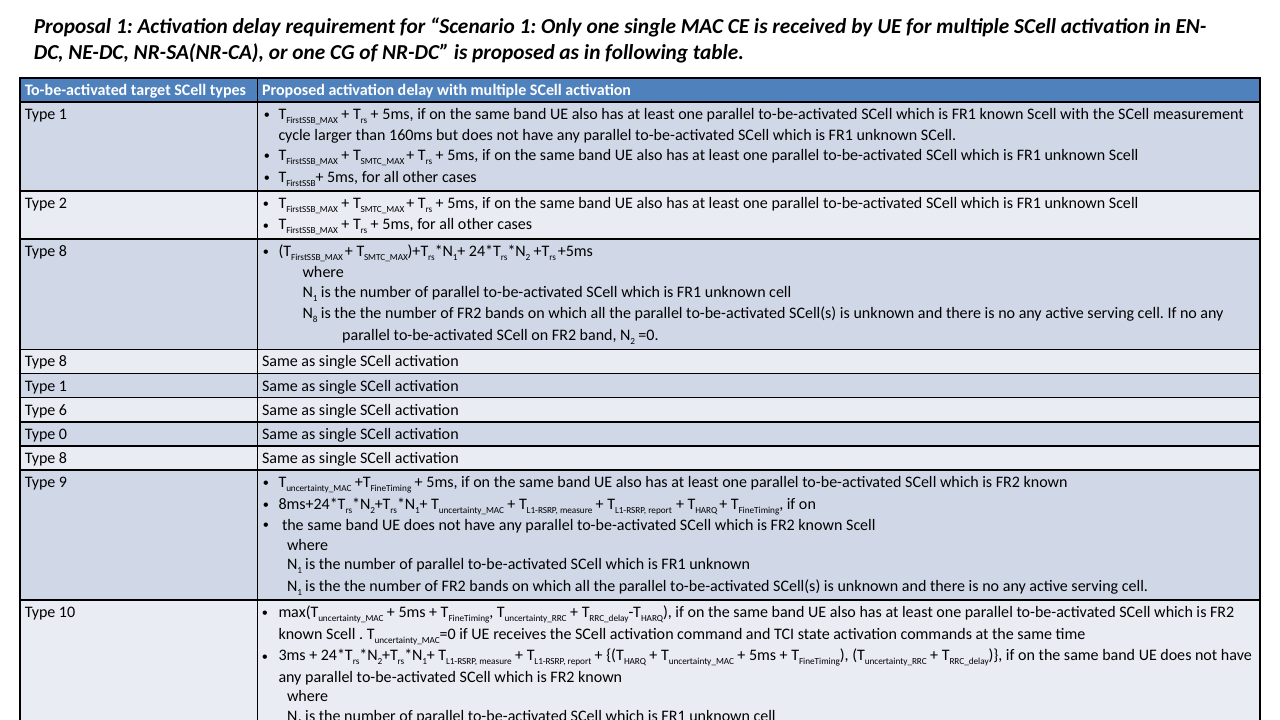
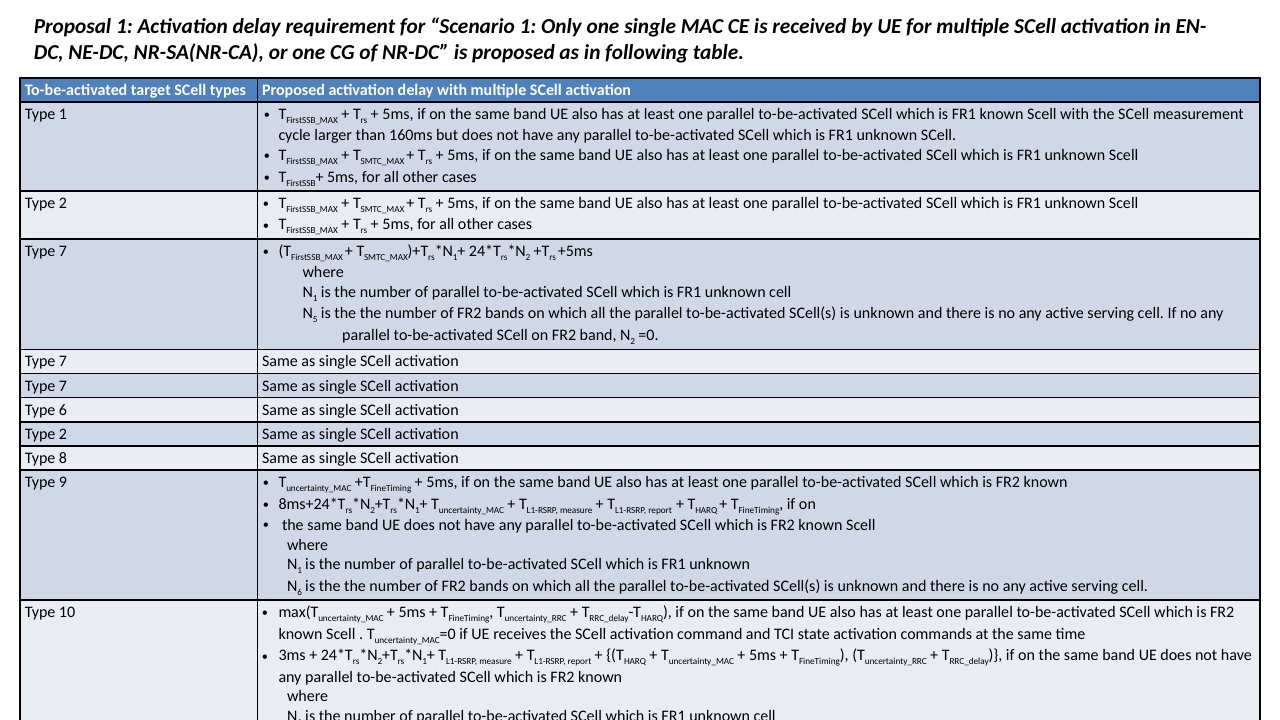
8 at (63, 251): 8 -> 7
8 at (315, 320): 8 -> 5
8 at (63, 362): 8 -> 7
1 at (63, 386): 1 -> 7
0 at (63, 434): 0 -> 2
1 at (300, 592): 1 -> 6
